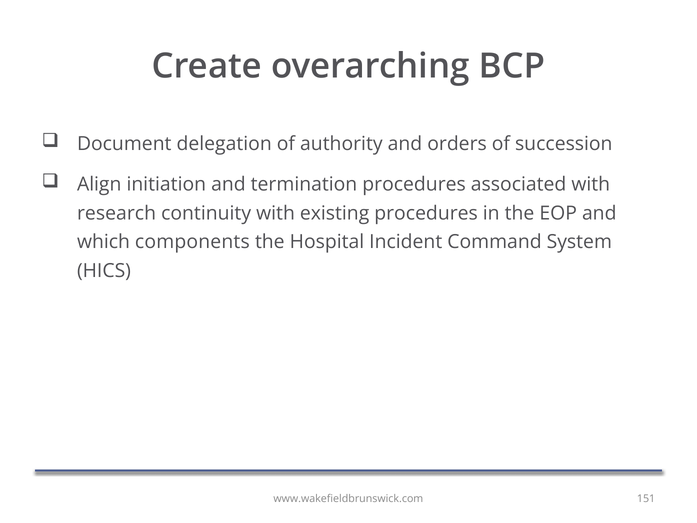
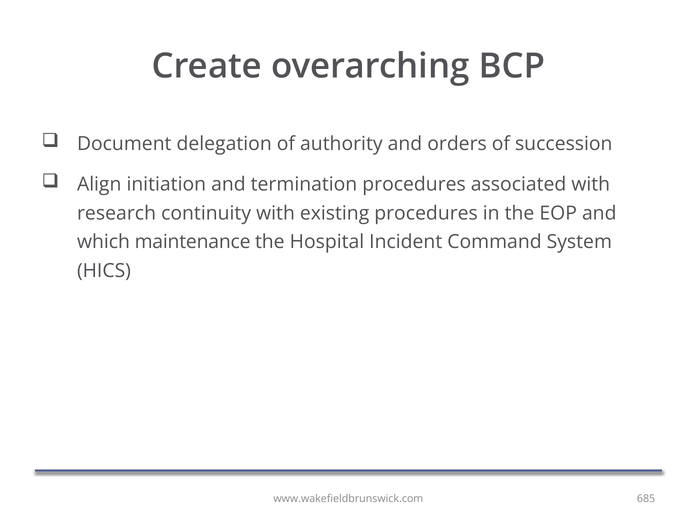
components: components -> maintenance
151: 151 -> 685
